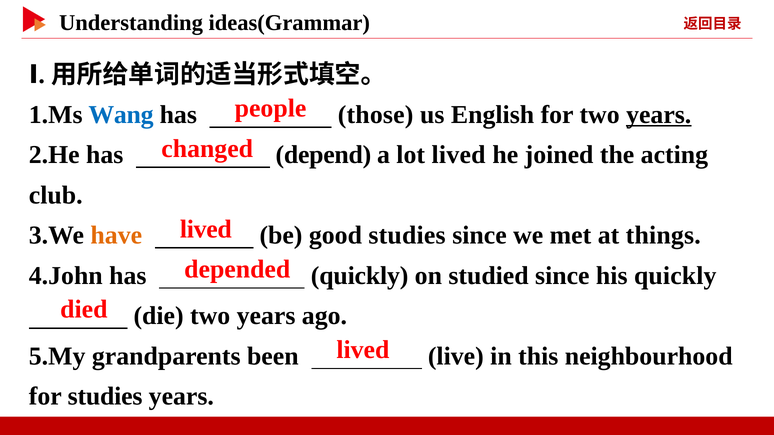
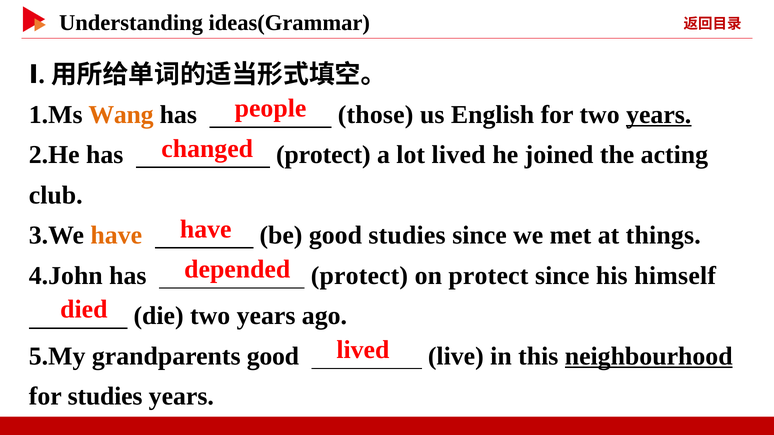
Wang colour: blue -> orange
2.He has depend: depend -> protect
lived at (206, 229): lived -> have
4.John has quickly: quickly -> protect
on studied: studied -> protect
his quickly: quickly -> himself
grandparents been: been -> good
neighbourhood underline: none -> present
